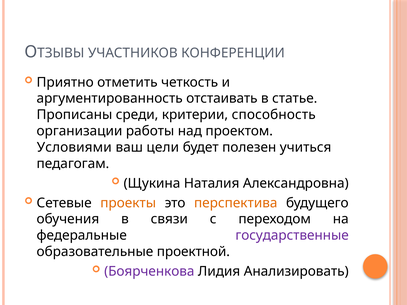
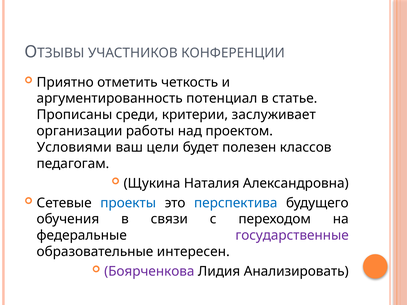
отстаивать: отстаивать -> потенциал
способность: способность -> заслуживает
учиться: учиться -> классов
проекты colour: orange -> blue
перспектива colour: orange -> blue
проектной: проектной -> интересен
